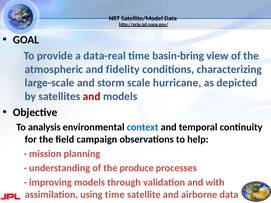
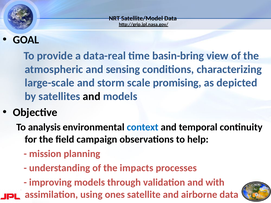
fidelity: fidelity -> sensing
hurricane: hurricane -> promising
and at (92, 96) colour: red -> black
produce: produce -> impacts
using time: time -> ones
